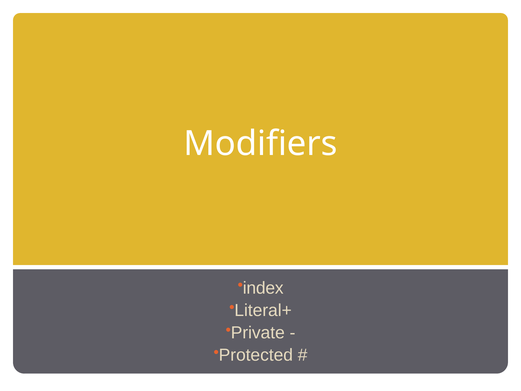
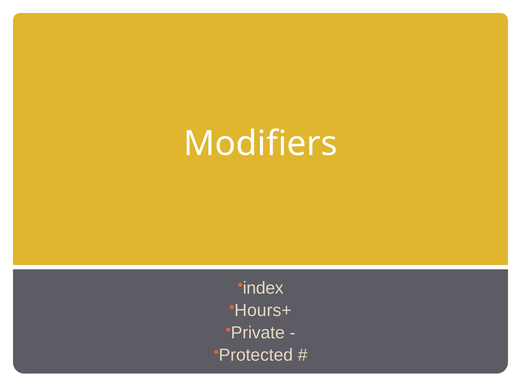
Literal+: Literal+ -> Hours+
